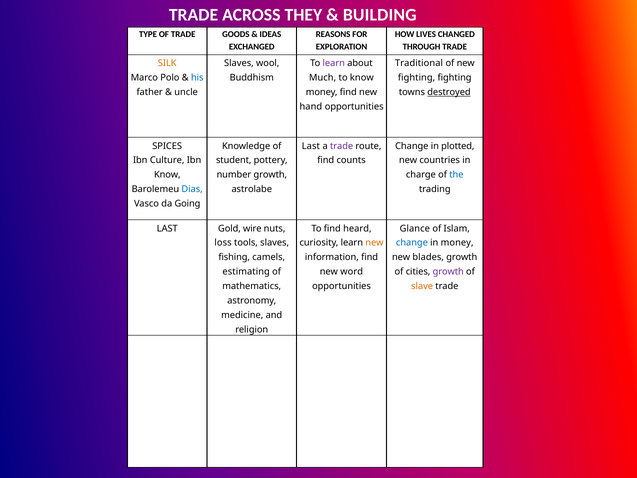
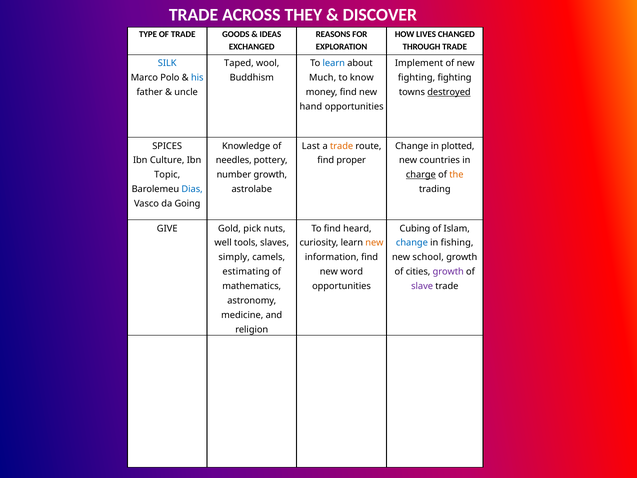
BUILDING: BUILDING -> DISCOVER
SILK colour: orange -> blue
Slaves at (239, 63): Slaves -> Taped
learn at (334, 63) colour: purple -> blue
Traditional: Traditional -> Implement
trade at (342, 146) colour: purple -> orange
student: student -> needles
counts: counts -> proper
Know at (167, 175): Know -> Topic
charge underline: none -> present
the colour: blue -> orange
LAST at (167, 228): LAST -> GIVE
wire: wire -> pick
Glance: Glance -> Cubing
loss: loss -> well
in money: money -> fishing
fishing: fishing -> simply
blades: blades -> school
slave colour: orange -> purple
